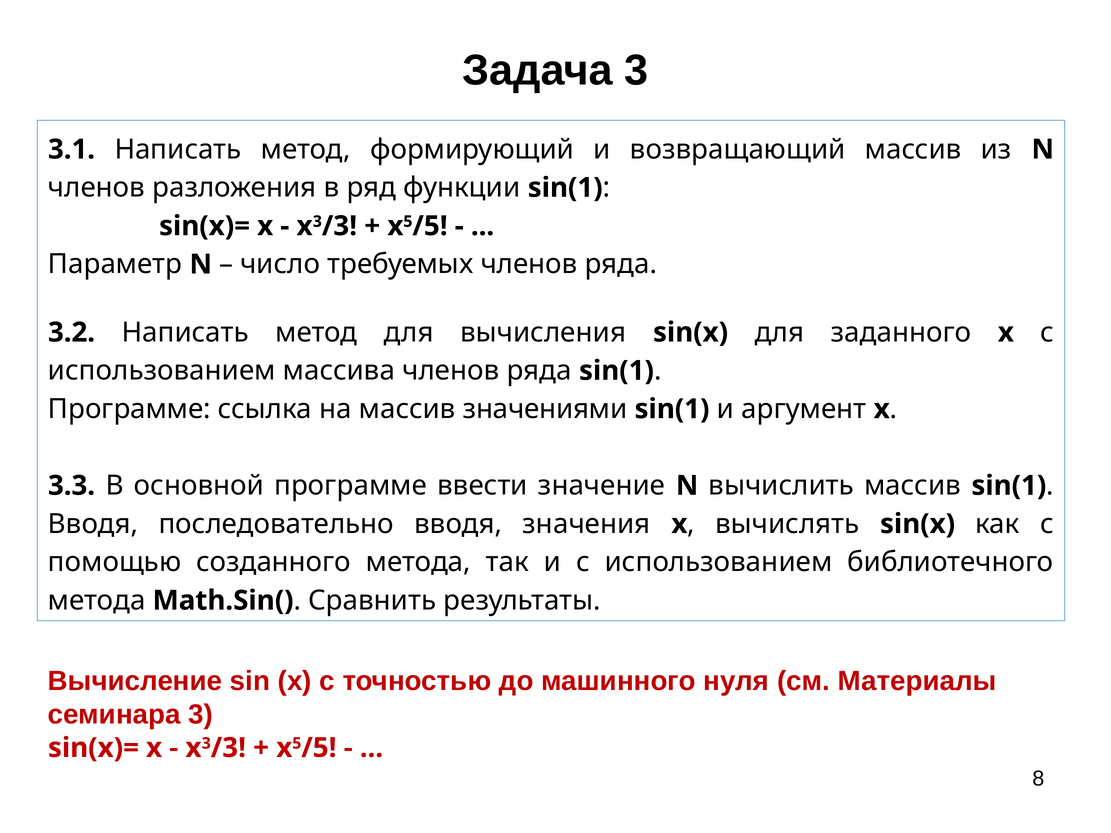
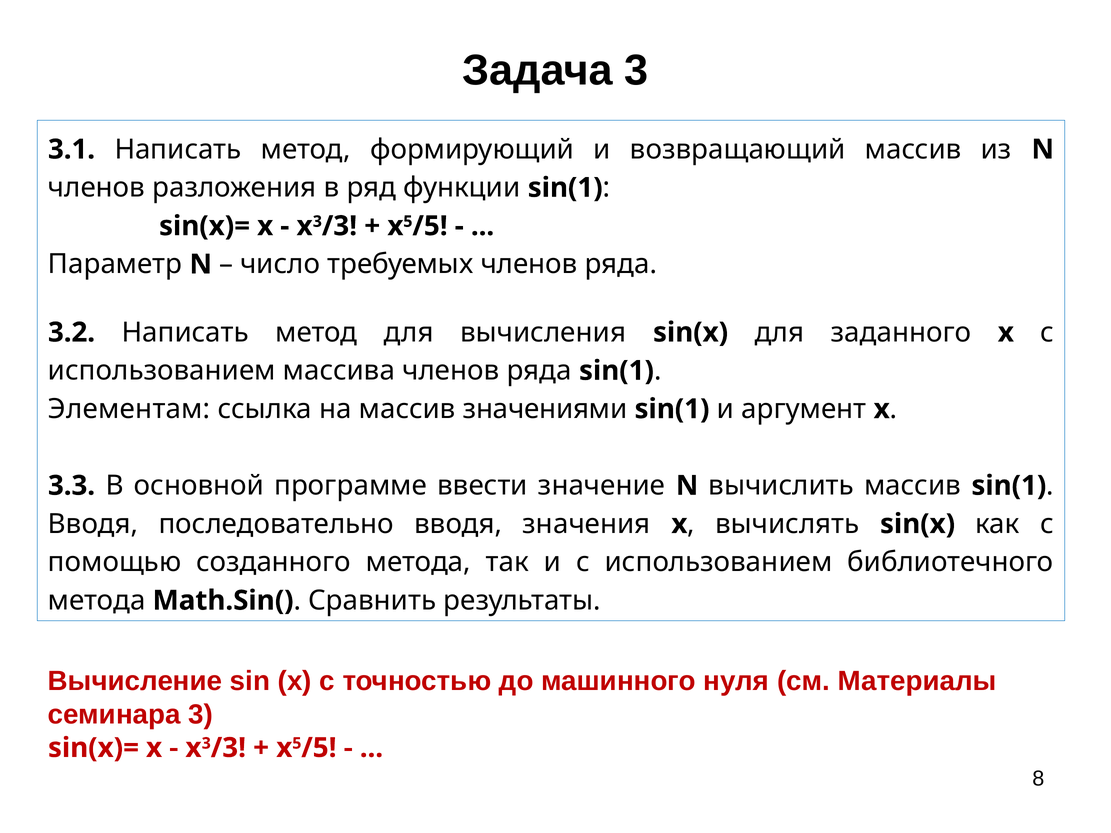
Программе at (129, 409): Программе -> Элементам
